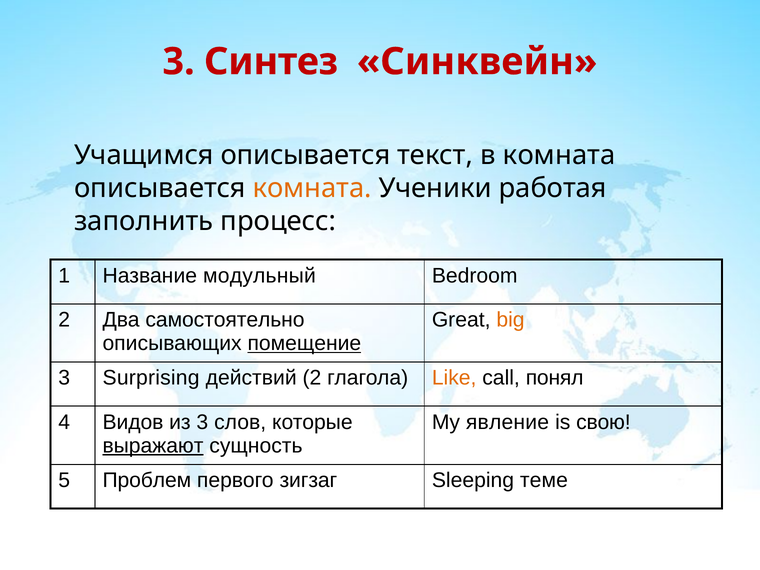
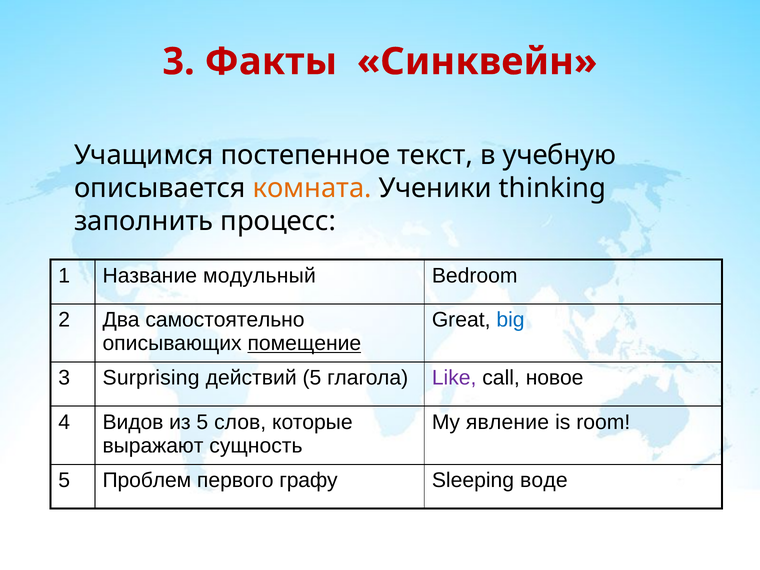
Синтез: Синтез -> Факты
Учащимся описывается: описывается -> постепенное
в комната: комната -> учебную
работая: работая -> thinking
big colour: orange -> blue
действий 2: 2 -> 5
Like colour: orange -> purple
понял: понял -> новое
из 3: 3 -> 5
свою: свою -> room
выражают underline: present -> none
зигзаг: зигзаг -> графу
теме: теме -> воде
